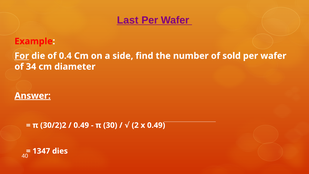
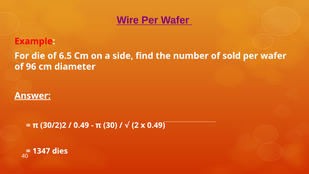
Last: Last -> Wire
For underline: present -> none
0.4: 0.4 -> 6.5
34: 34 -> 96
